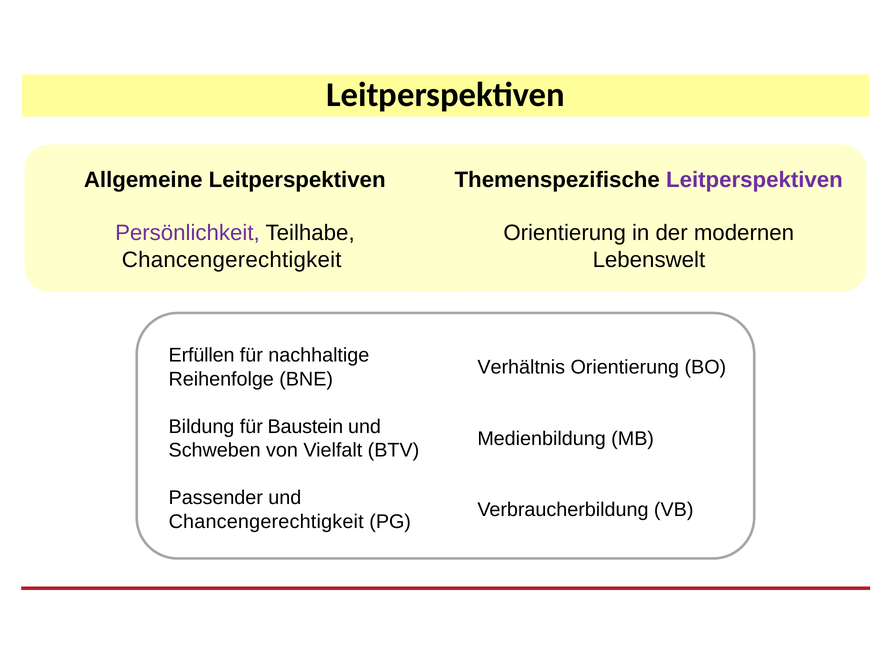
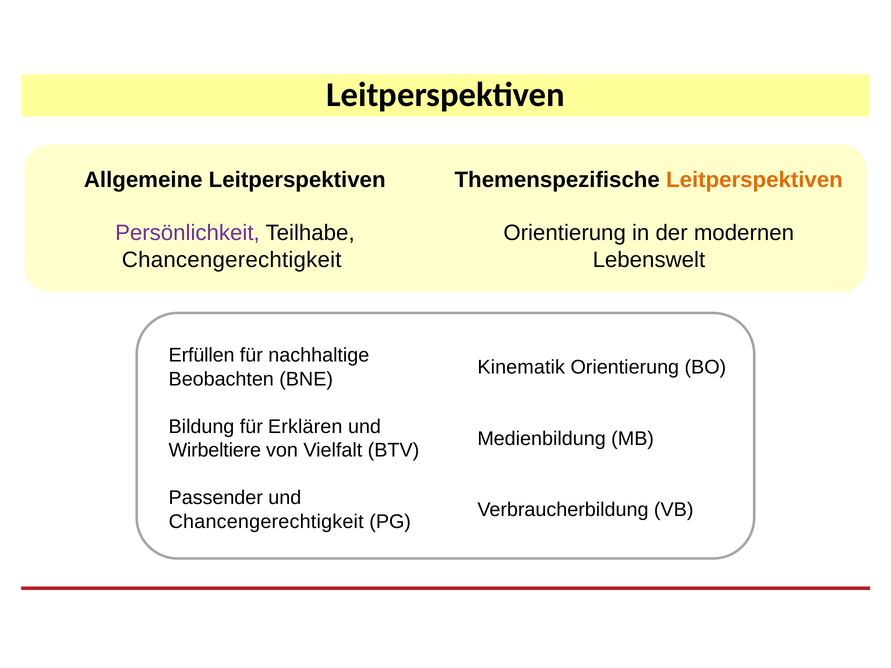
Leitperspektiven at (754, 180) colour: purple -> orange
Verhältnis: Verhältnis -> Kinematik
Reihenfolge: Reihenfolge -> Beobachten
Baustein: Baustein -> Erklären
Schweben: Schweben -> Wirbeltiere
